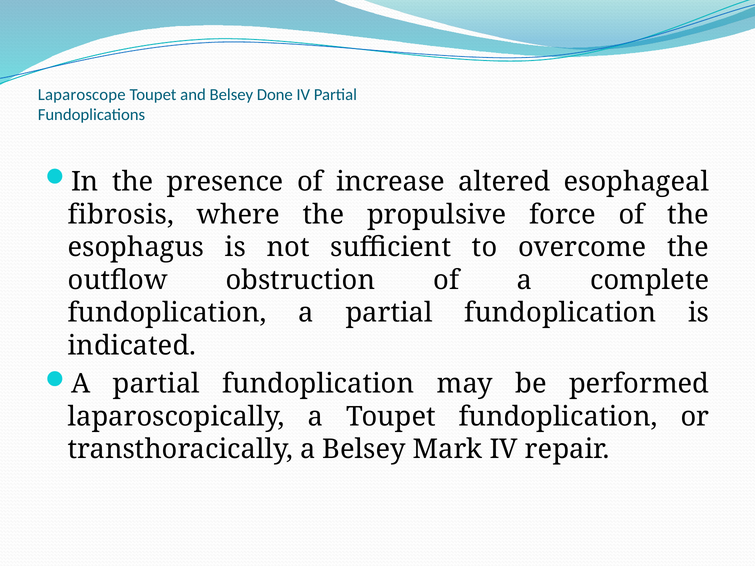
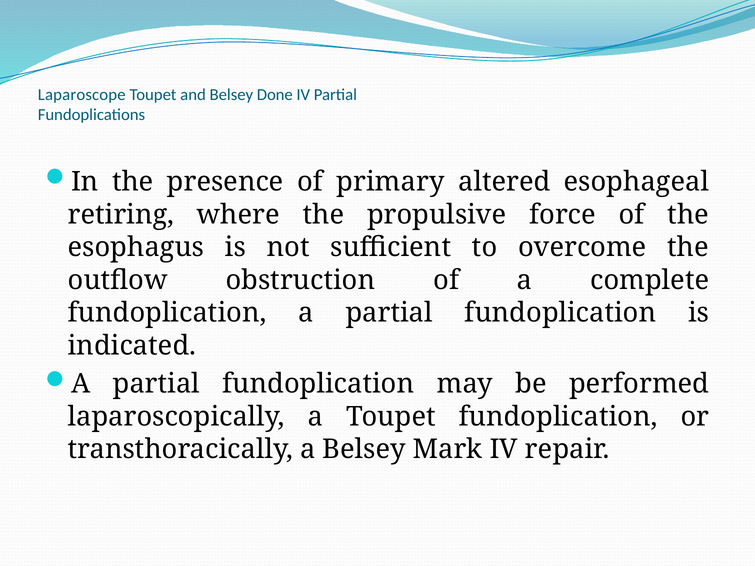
increase: increase -> primary
fibrosis: fibrosis -> retiring
